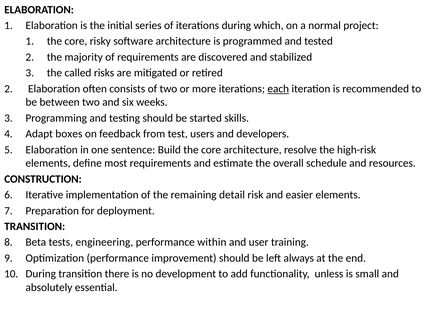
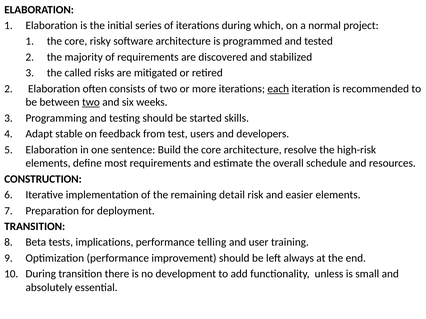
two at (91, 102) underline: none -> present
boxes: boxes -> stable
engineering: engineering -> implications
within: within -> telling
